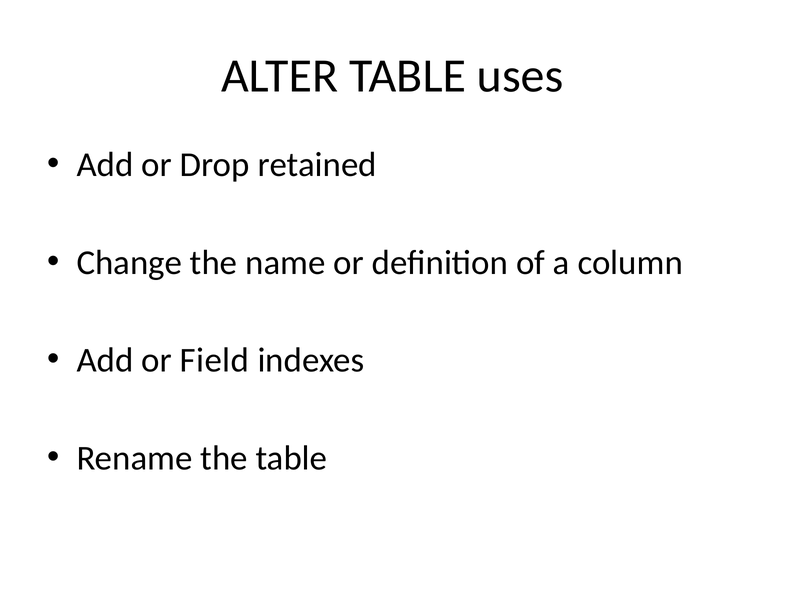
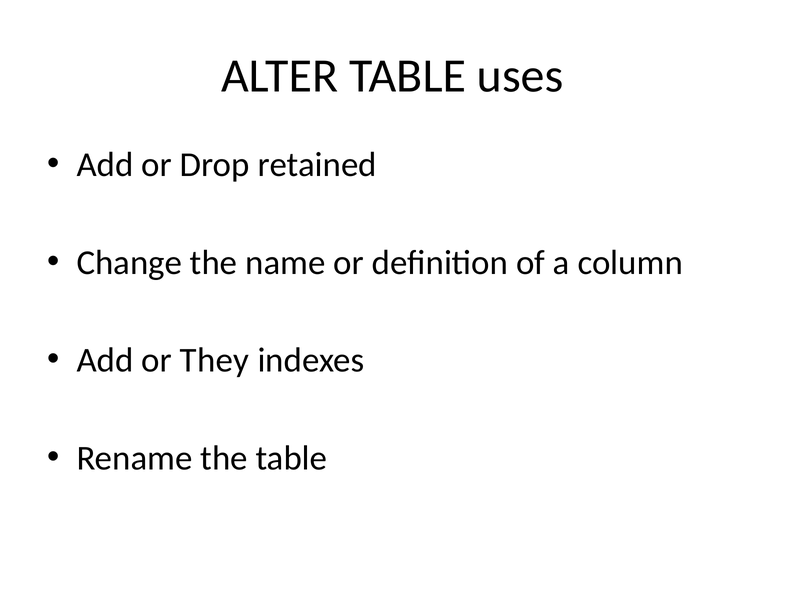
Field: Field -> They
